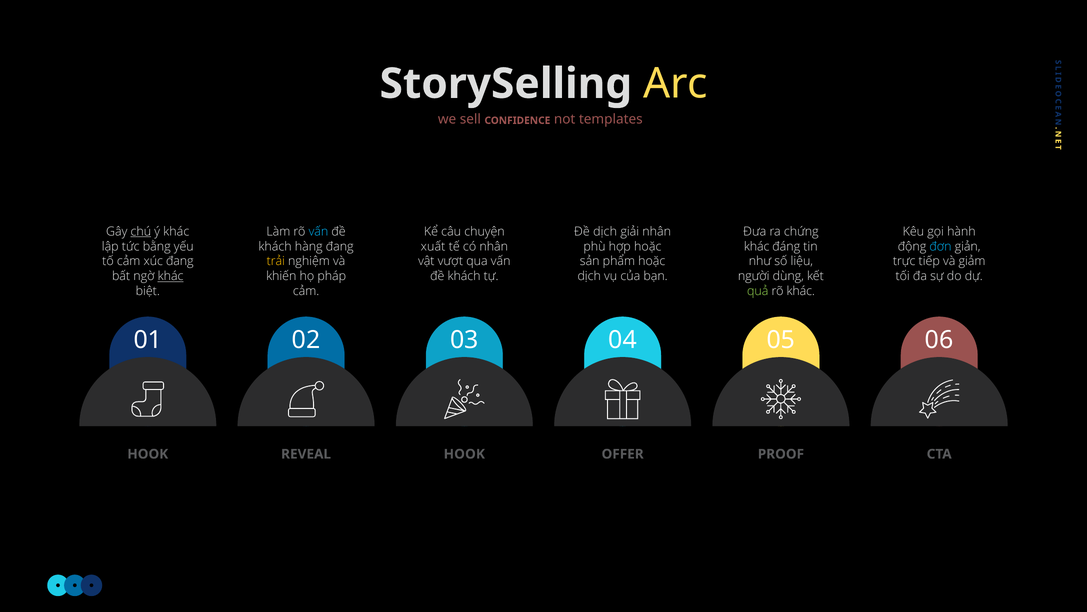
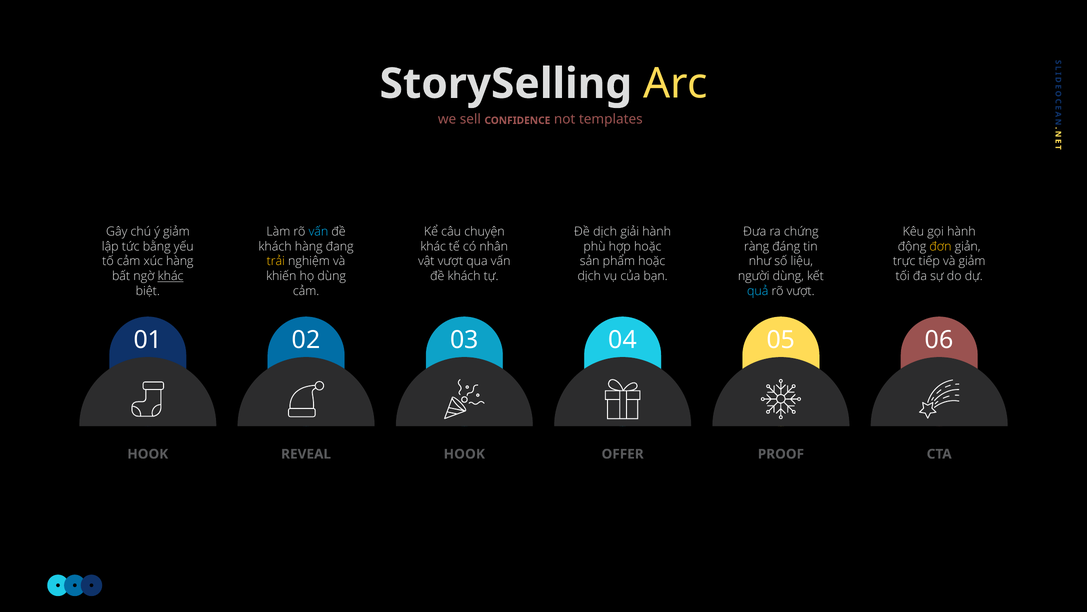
chú underline: present -> none
ý khác: khác -> giảm
giải nhân: nhân -> hành
xuất at (433, 246): xuất -> khác
khác at (757, 246): khác -> ràng
đơn colour: light blue -> yellow
xúc đang: đang -> hàng
họ pháp: pháp -> dùng
quả colour: light green -> light blue
rõ khác: khác -> vượt
